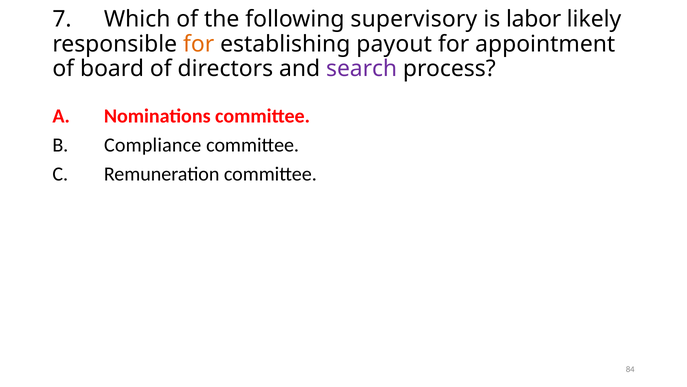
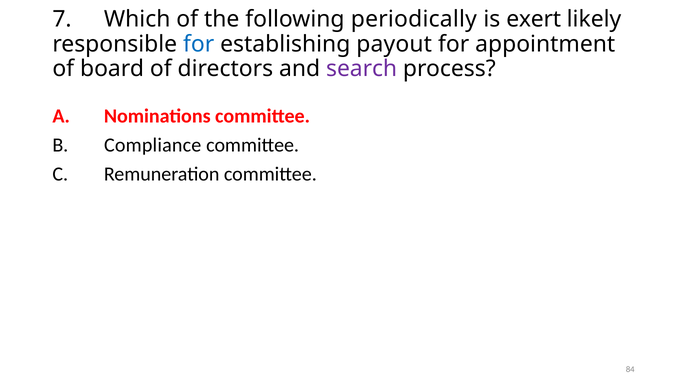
supervisory: supervisory -> periodically
labor: labor -> exert
for at (199, 44) colour: orange -> blue
